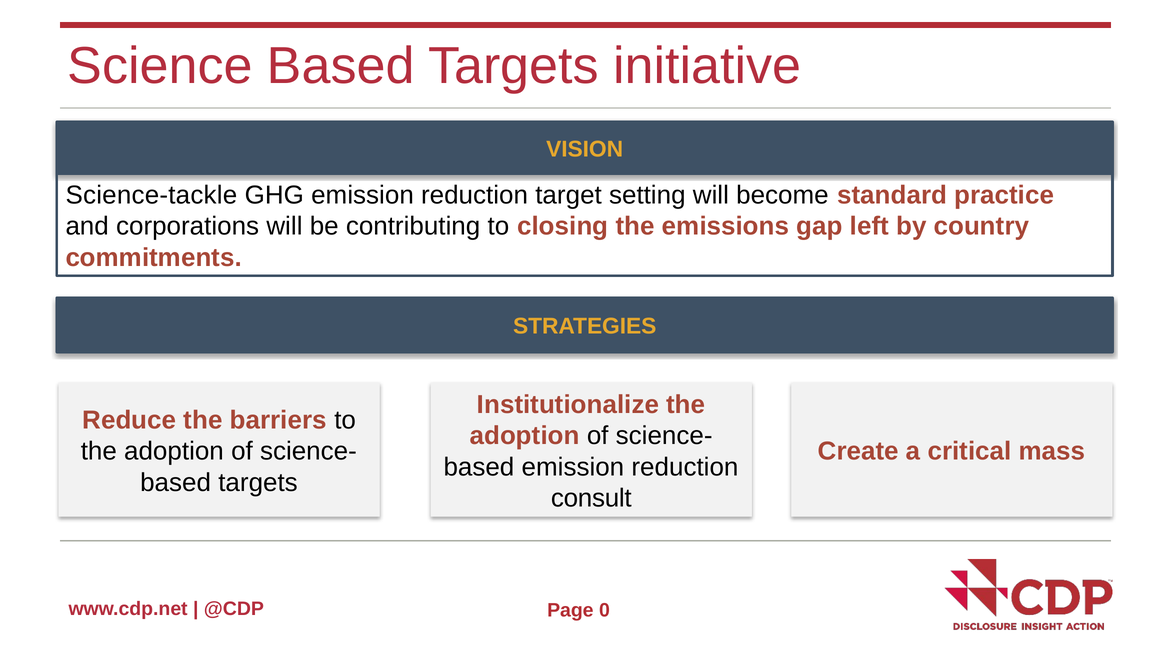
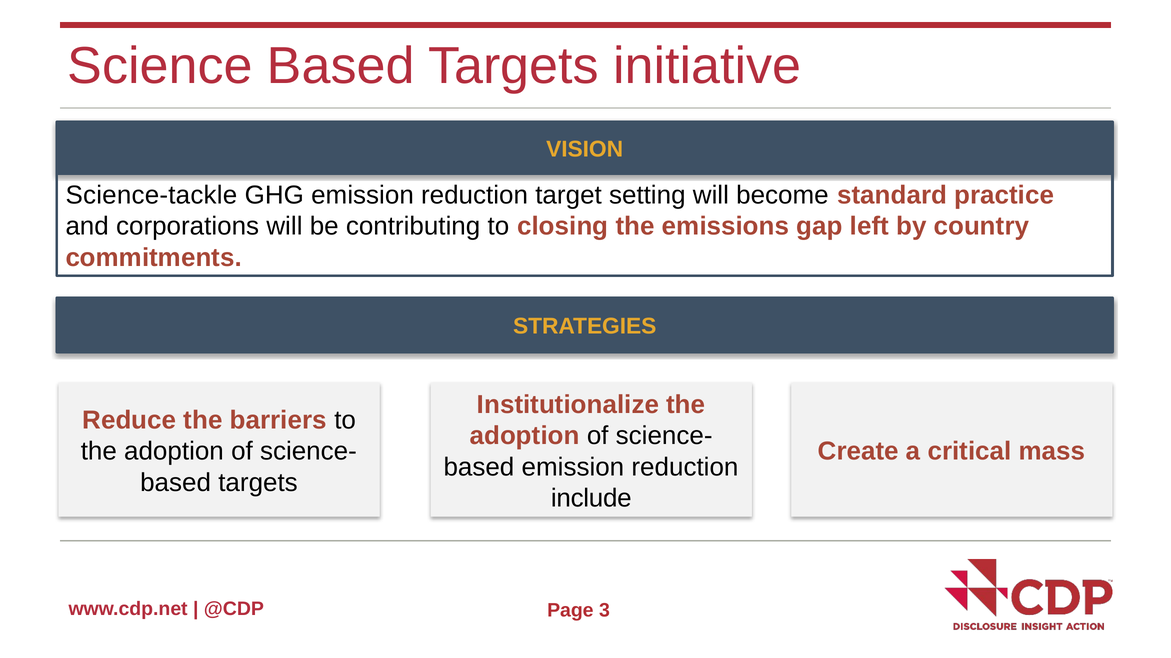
consult: consult -> include
0: 0 -> 3
